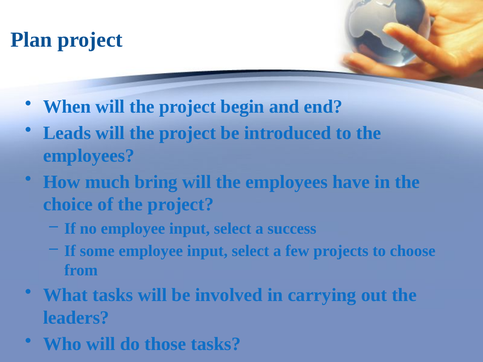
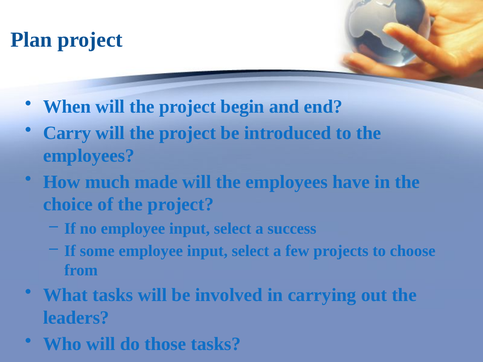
Leads: Leads -> Carry
bring: bring -> made
